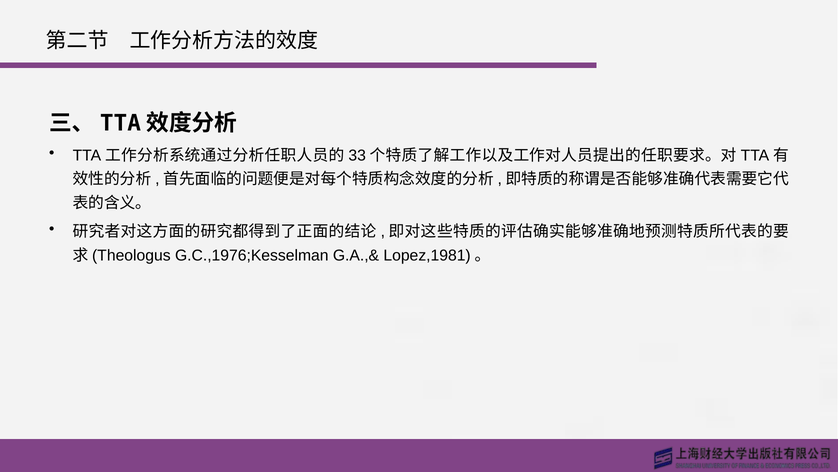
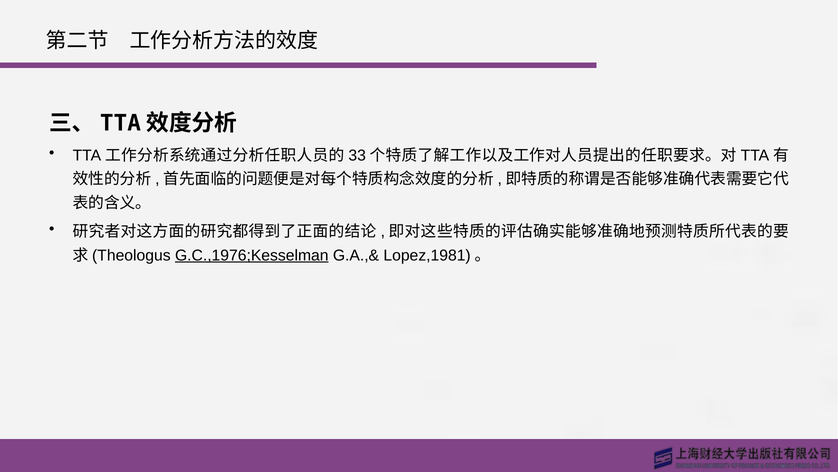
G.C.,1976;Kesselman underline: none -> present
